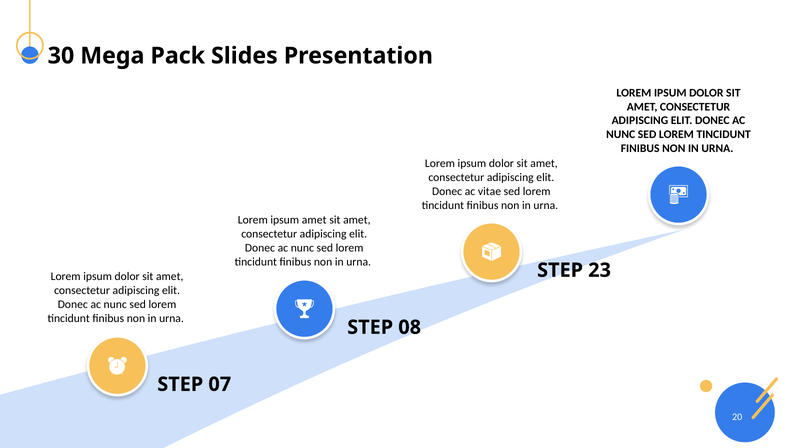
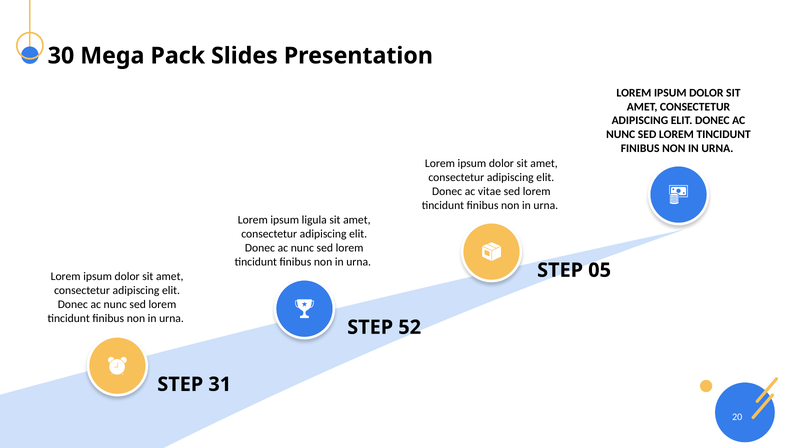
ipsum amet: amet -> ligula
23: 23 -> 05
08: 08 -> 52
07: 07 -> 31
